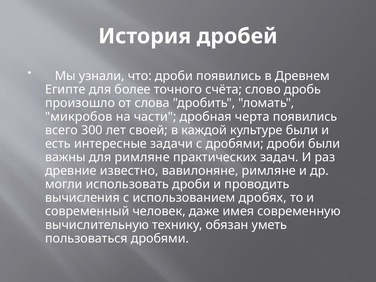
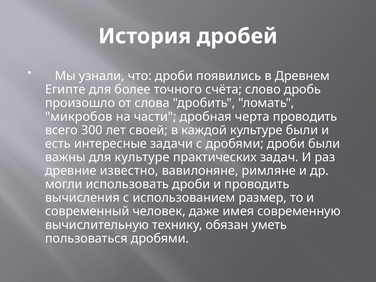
черта появились: появились -> проводить
для римляне: римляне -> культуре
дробях: дробях -> размер
